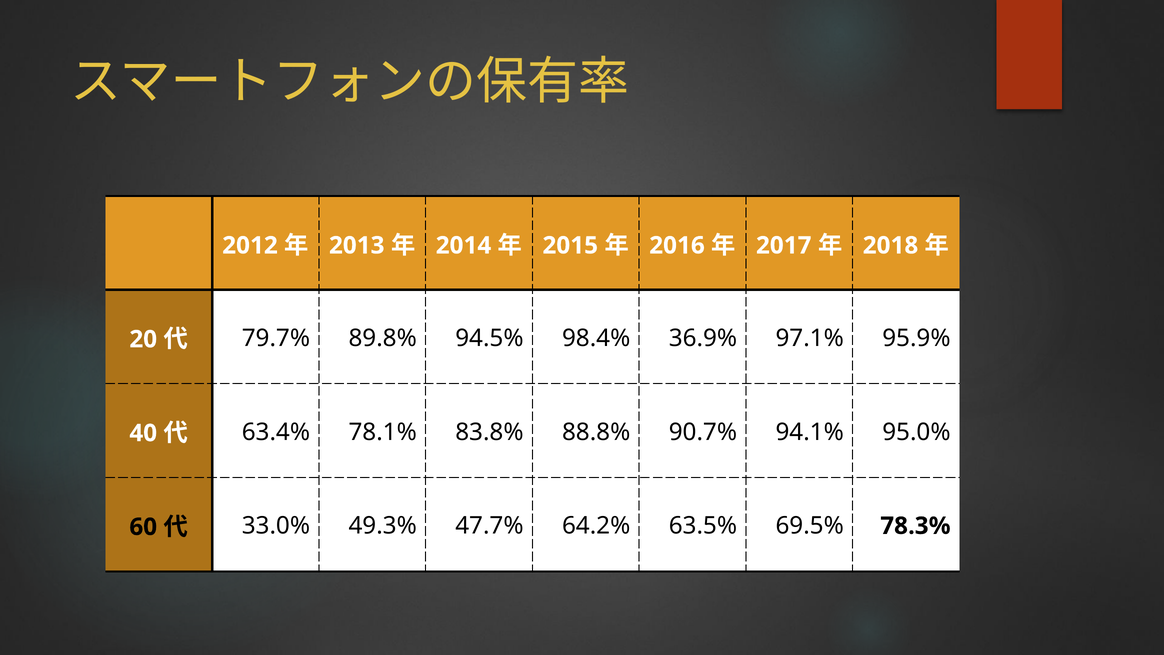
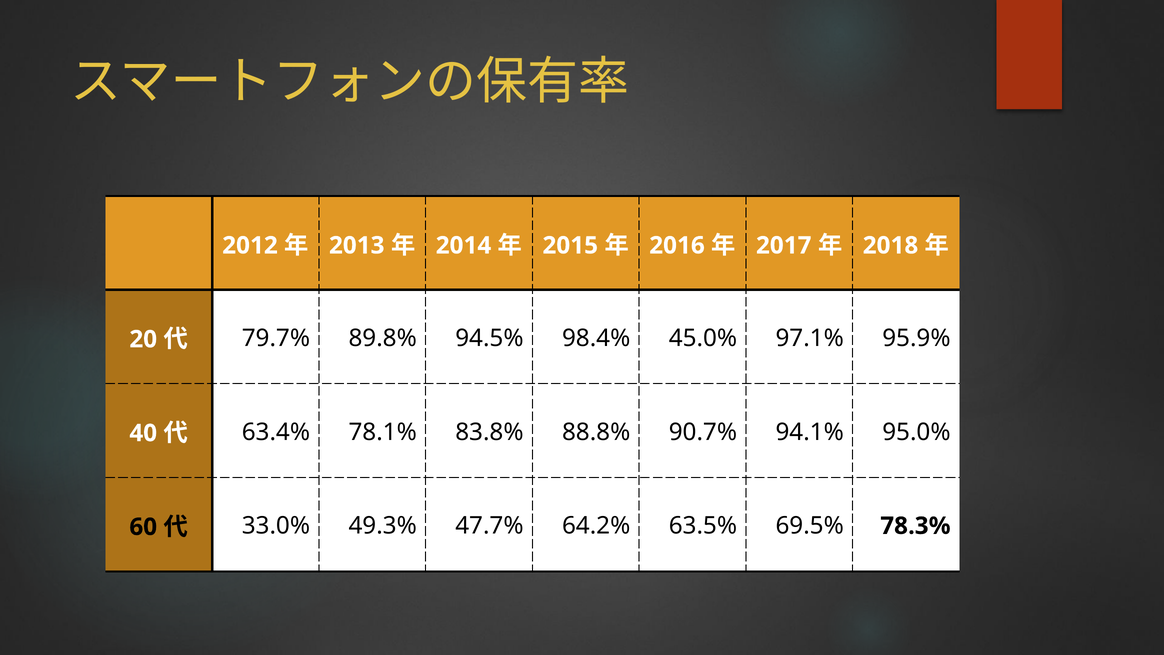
36.9%: 36.9% -> 45.0%
